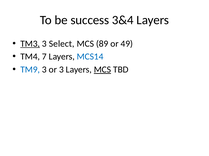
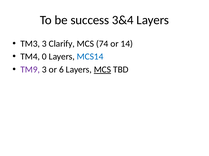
TM3 underline: present -> none
Select: Select -> Clarify
89: 89 -> 74
49: 49 -> 14
7: 7 -> 0
TM9 colour: blue -> purple
or 3: 3 -> 6
